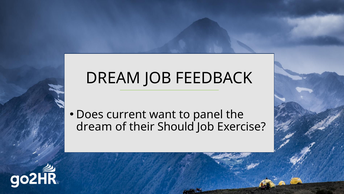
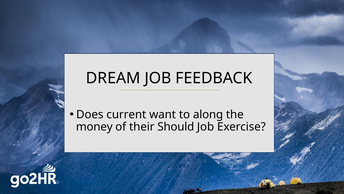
panel: panel -> along
dream at (94, 127): dream -> money
